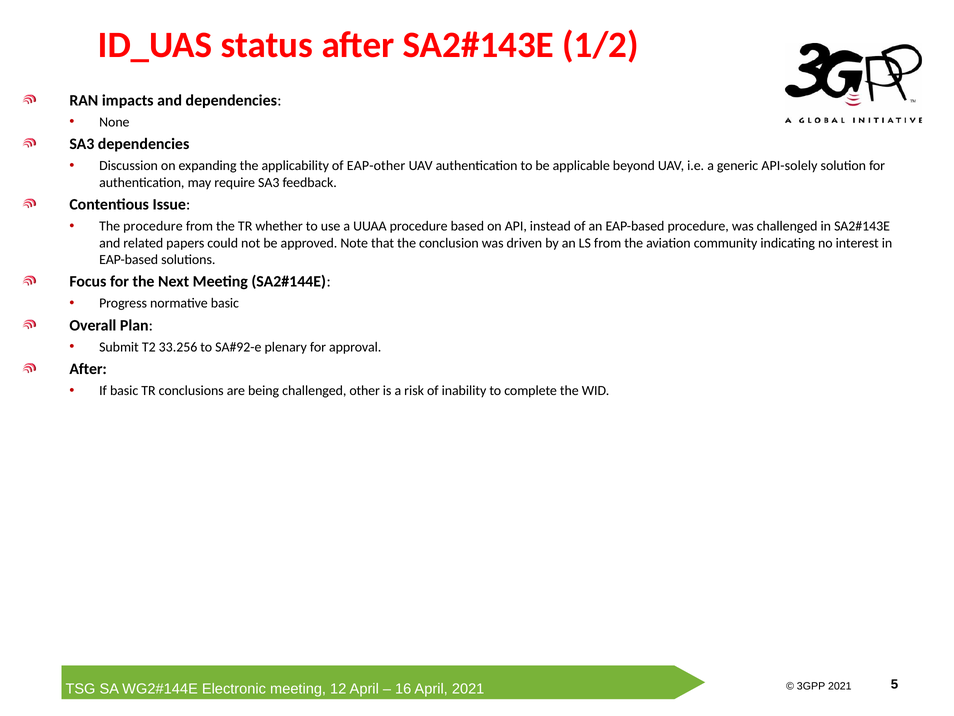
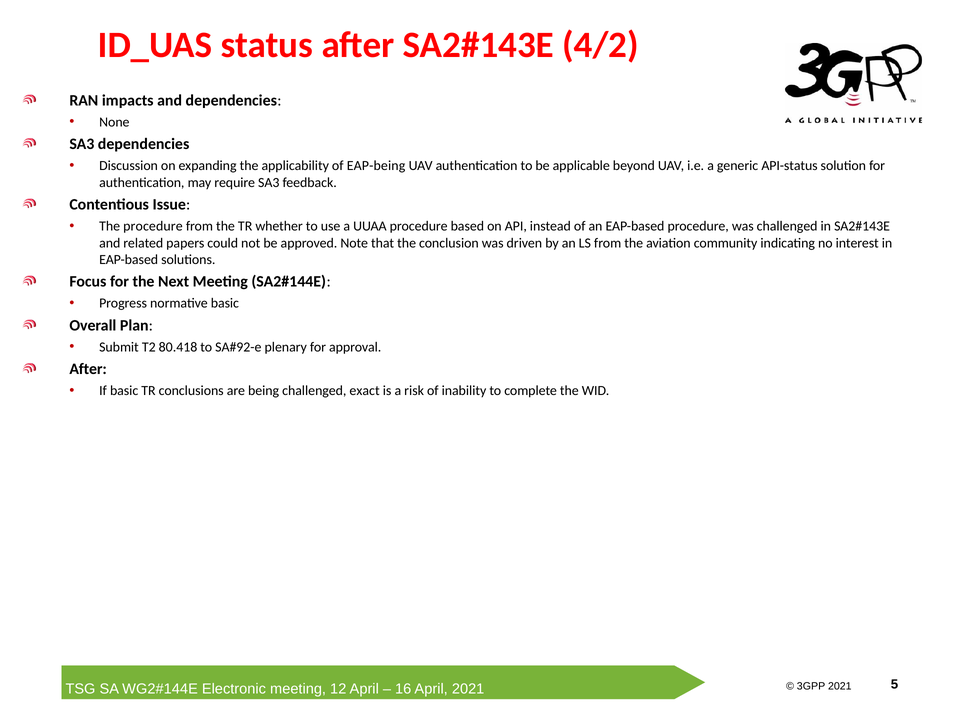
1/2: 1/2 -> 4/2
EAP-other: EAP-other -> EAP-being
API-solely: API-solely -> API-status
33.256: 33.256 -> 80.418
other: other -> exact
